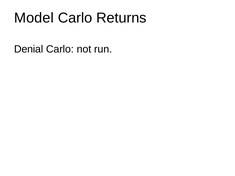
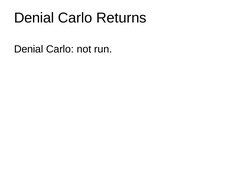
Model at (34, 18): Model -> Denial
